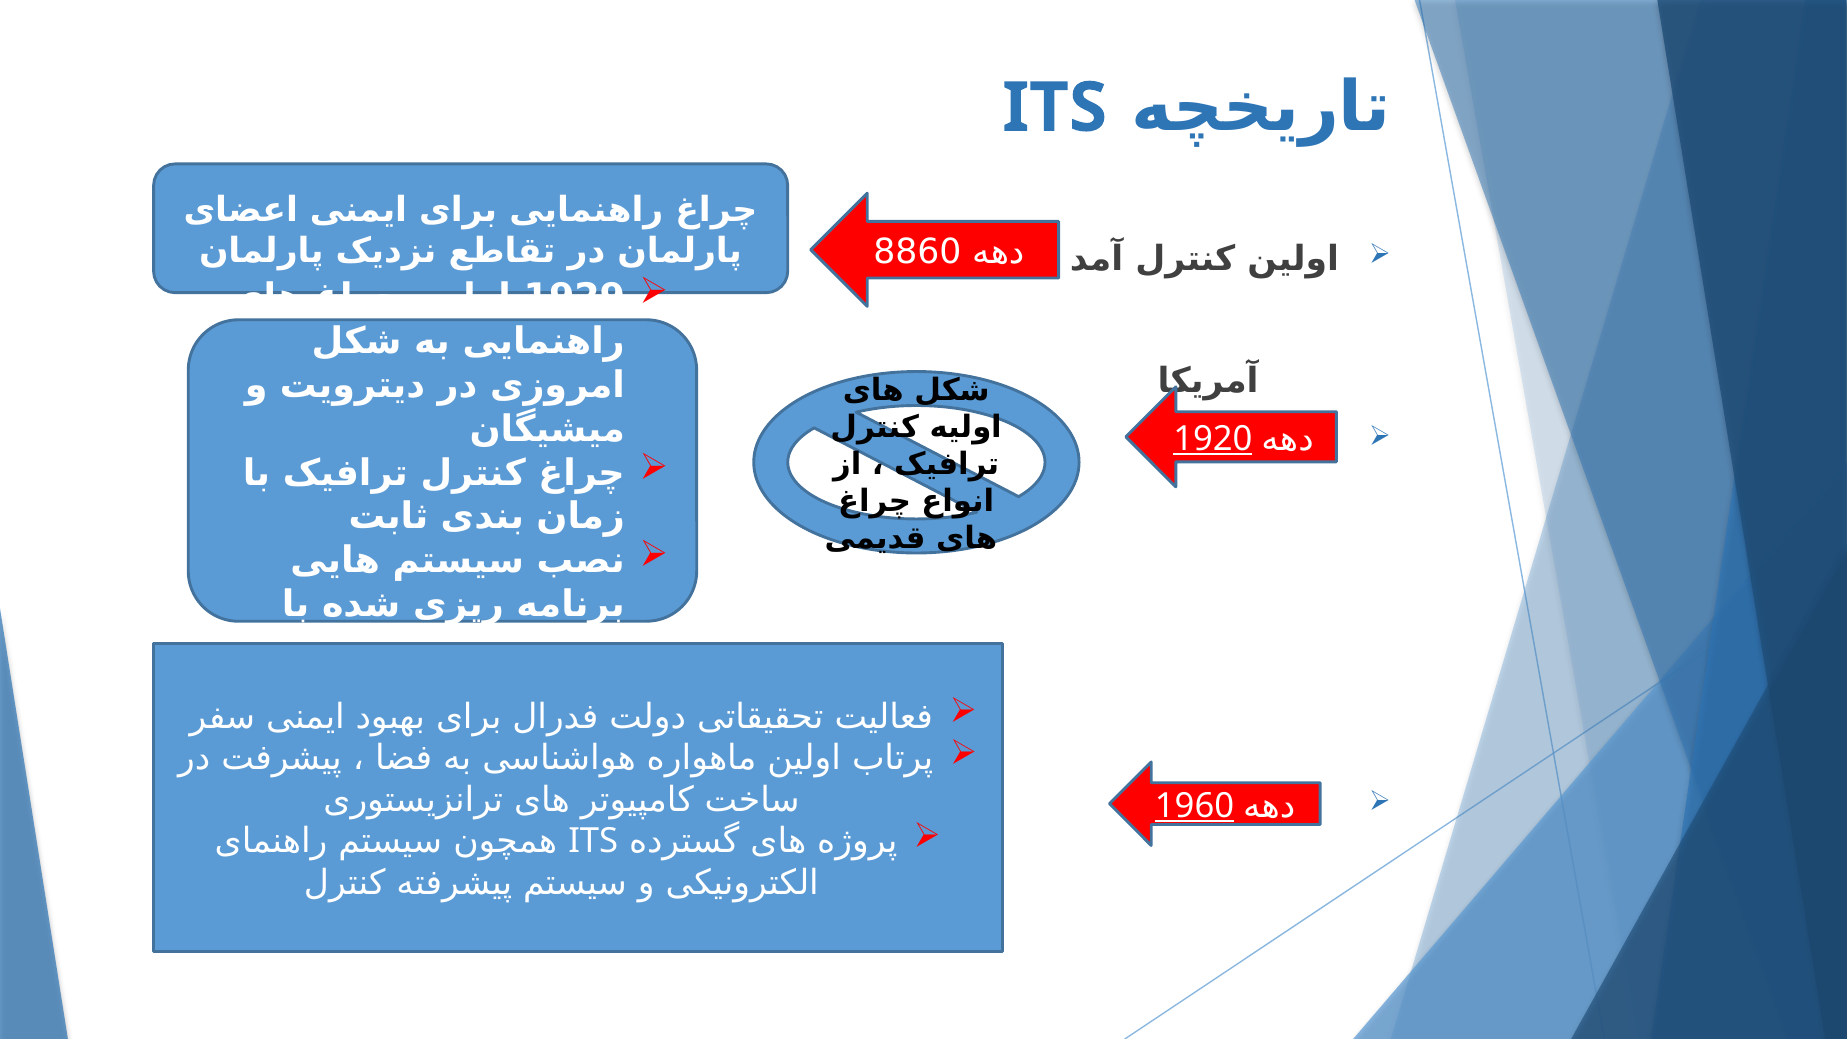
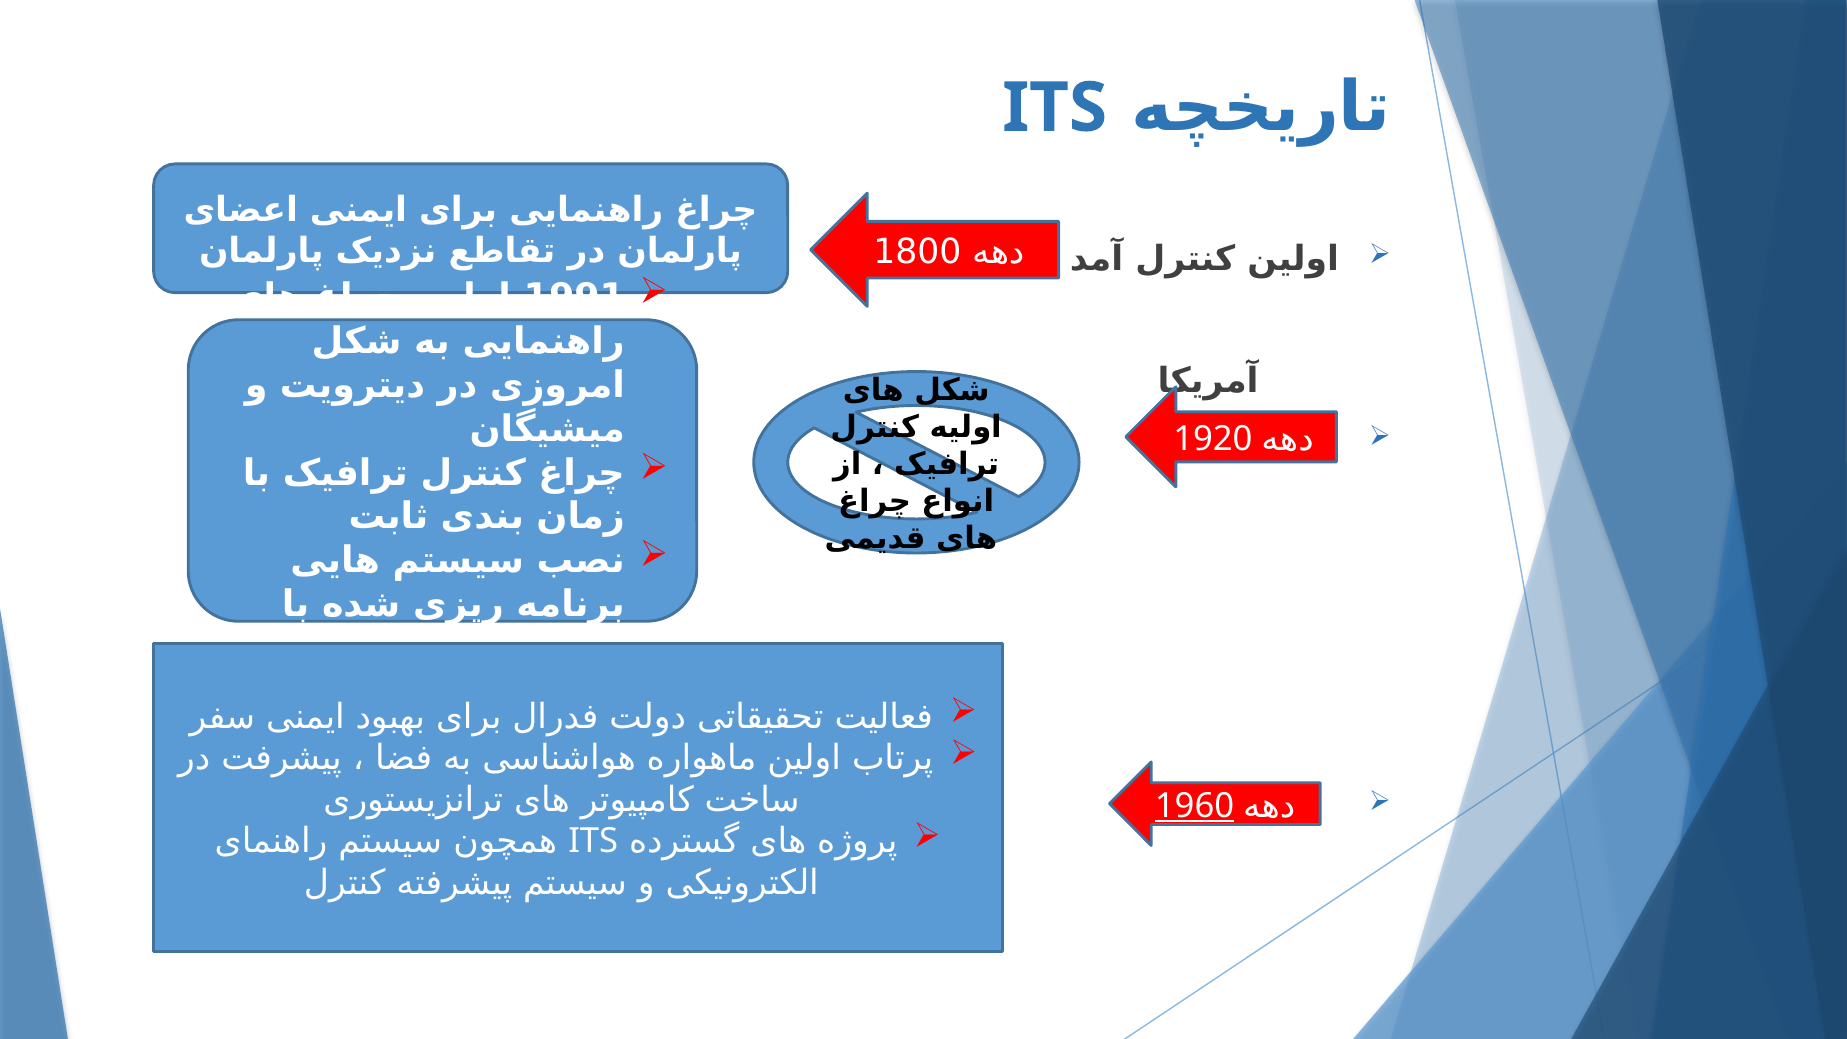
8860: 8860 -> 1800
1929: 1929 -> 1991
1920 underline: present -> none
